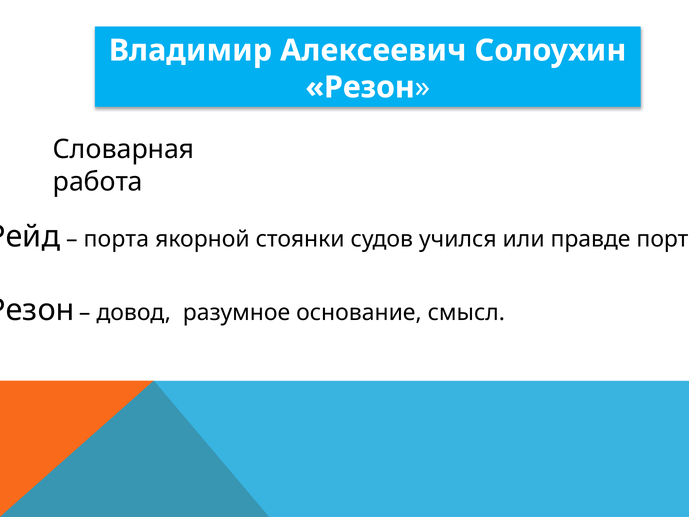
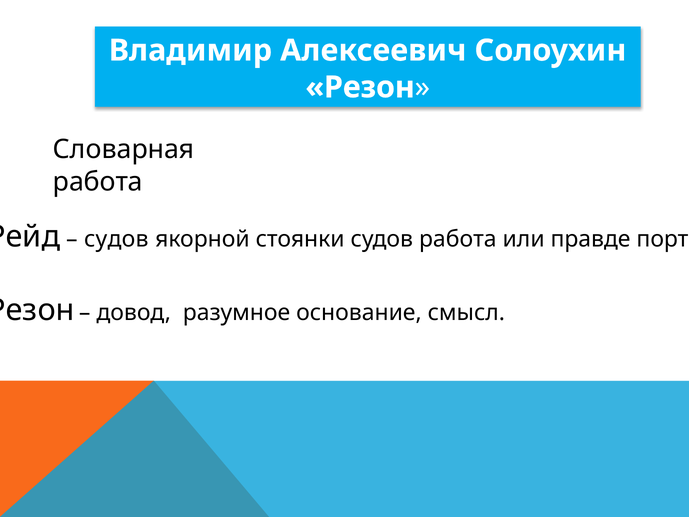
порта at (116, 239): порта -> судов
судов учился: учился -> работа
